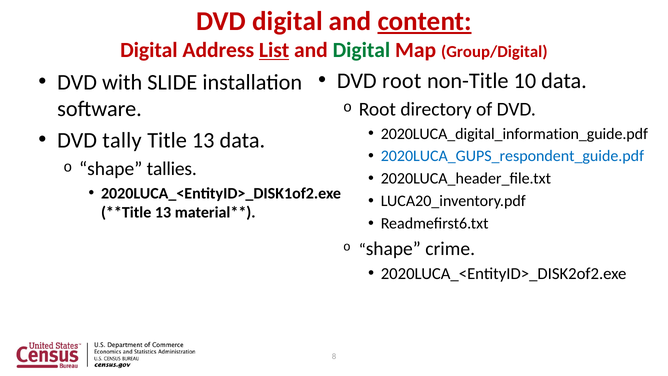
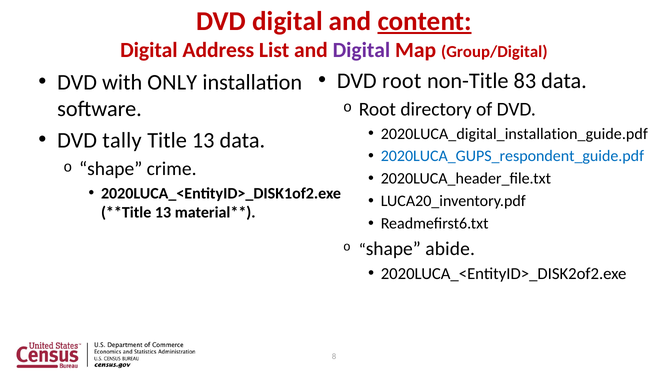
List underline: present -> none
Digital at (361, 50) colour: green -> purple
10: 10 -> 83
SLIDE: SLIDE -> ONLY
2020LUCA_digital_information_guide.pdf: 2020LUCA_digital_information_guide.pdf -> 2020LUCA_digital_installation_guide.pdf
tallies: tallies -> crime
crime: crime -> abide
